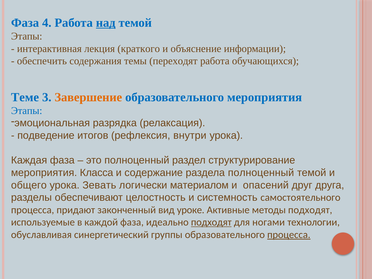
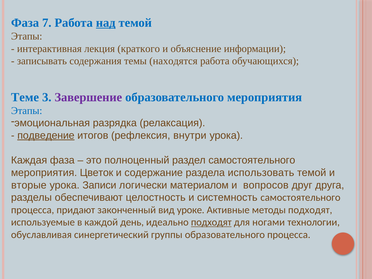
4: 4 -> 7
обеспечить: обеспечить -> записывать
переходят: переходят -> находятся
Завершение colour: orange -> purple
подведение underline: none -> present
раздел структурирование: структурирование -> самостоятельного
Класса: Класса -> Цветок
раздела полноценный: полноценный -> использовать
общего: общего -> вторые
Зевать: Зевать -> Записи
опасений: опасений -> вопросов
каждой фаза: фаза -> день
процесса at (289, 235) underline: present -> none
